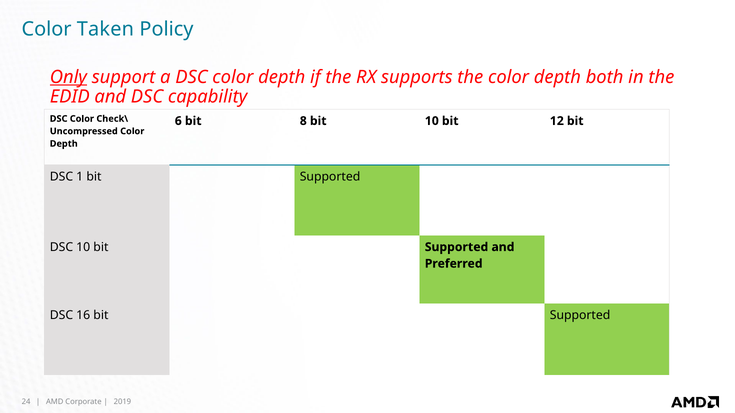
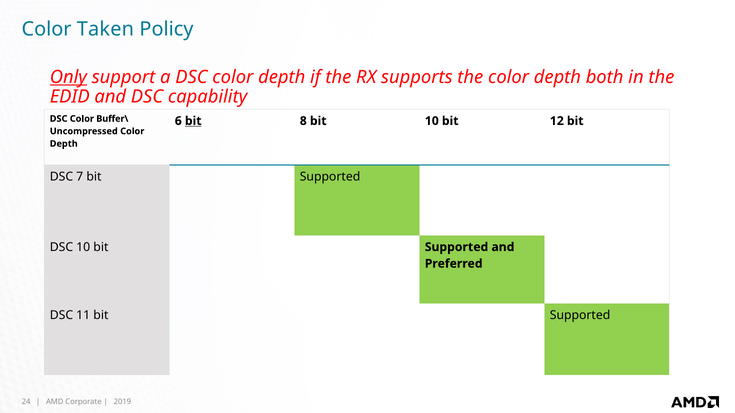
Check\: Check\ -> Buffer\
bit at (193, 121) underline: none -> present
1: 1 -> 7
16: 16 -> 11
